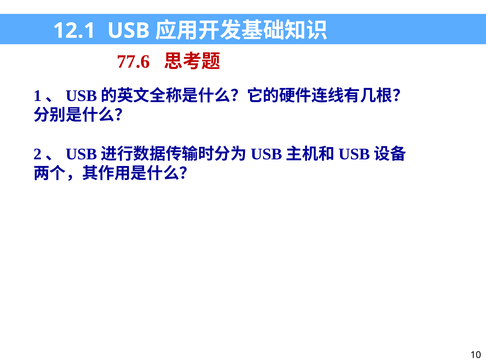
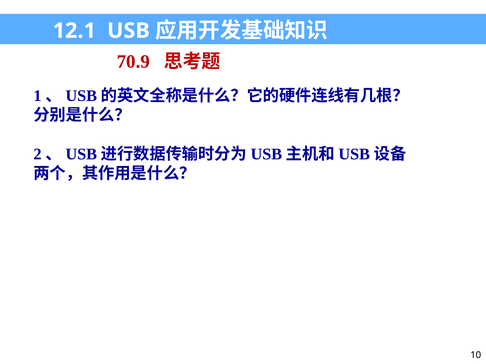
77.6: 77.6 -> 70.9
